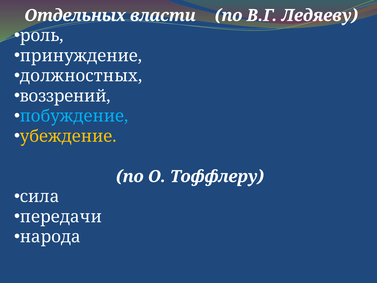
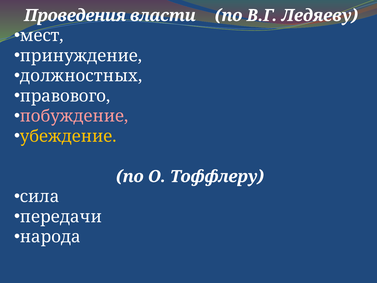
Отдельных: Отдельных -> Проведения
роль: роль -> мест
воззрений: воззрений -> правового
побуждение colour: light blue -> pink
